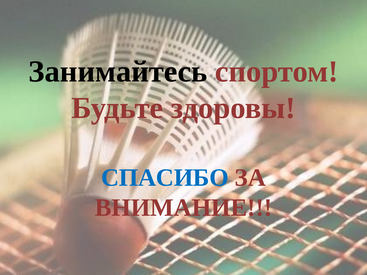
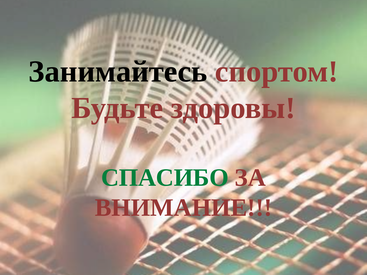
СПАСИБО colour: blue -> green
